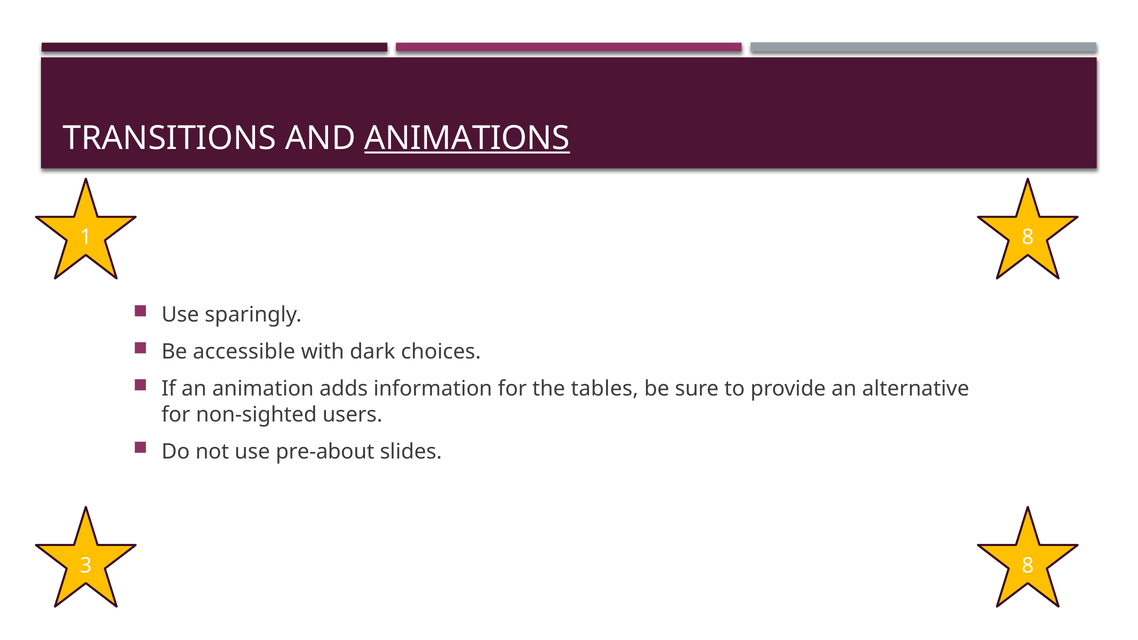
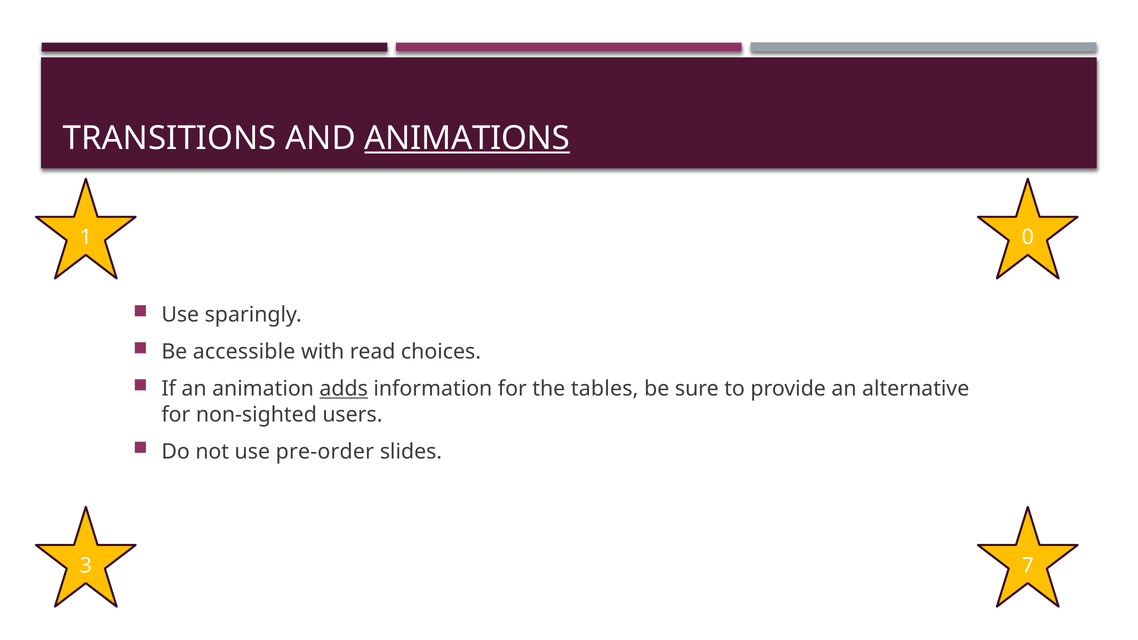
1 8: 8 -> 0
dark: dark -> read
adds underline: none -> present
pre-about: pre-about -> pre-order
3 8: 8 -> 7
